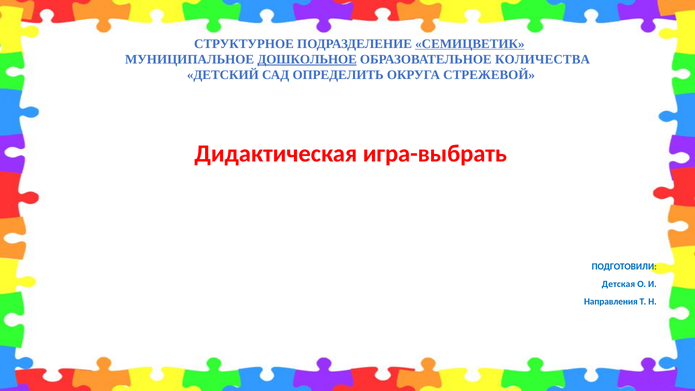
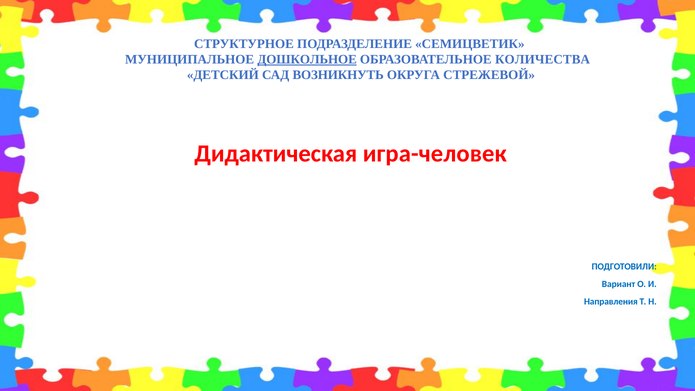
СЕМИЦВЕТИК underline: present -> none
ОПРЕДЕЛИТЬ: ОПРЕДЕЛИТЬ -> ВОЗНИКНУТЬ
игра-выбрать: игра-выбрать -> игра-человек
Детская: Детская -> Вариант
